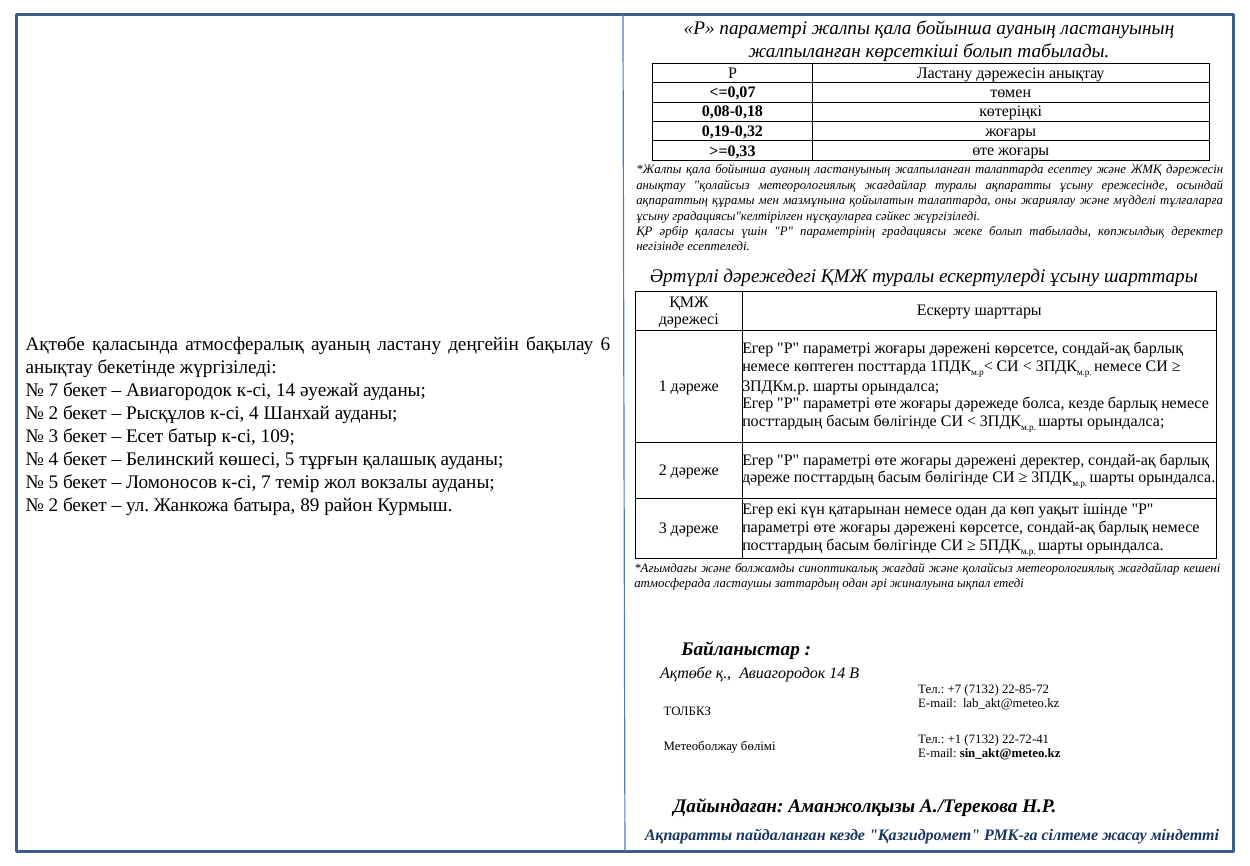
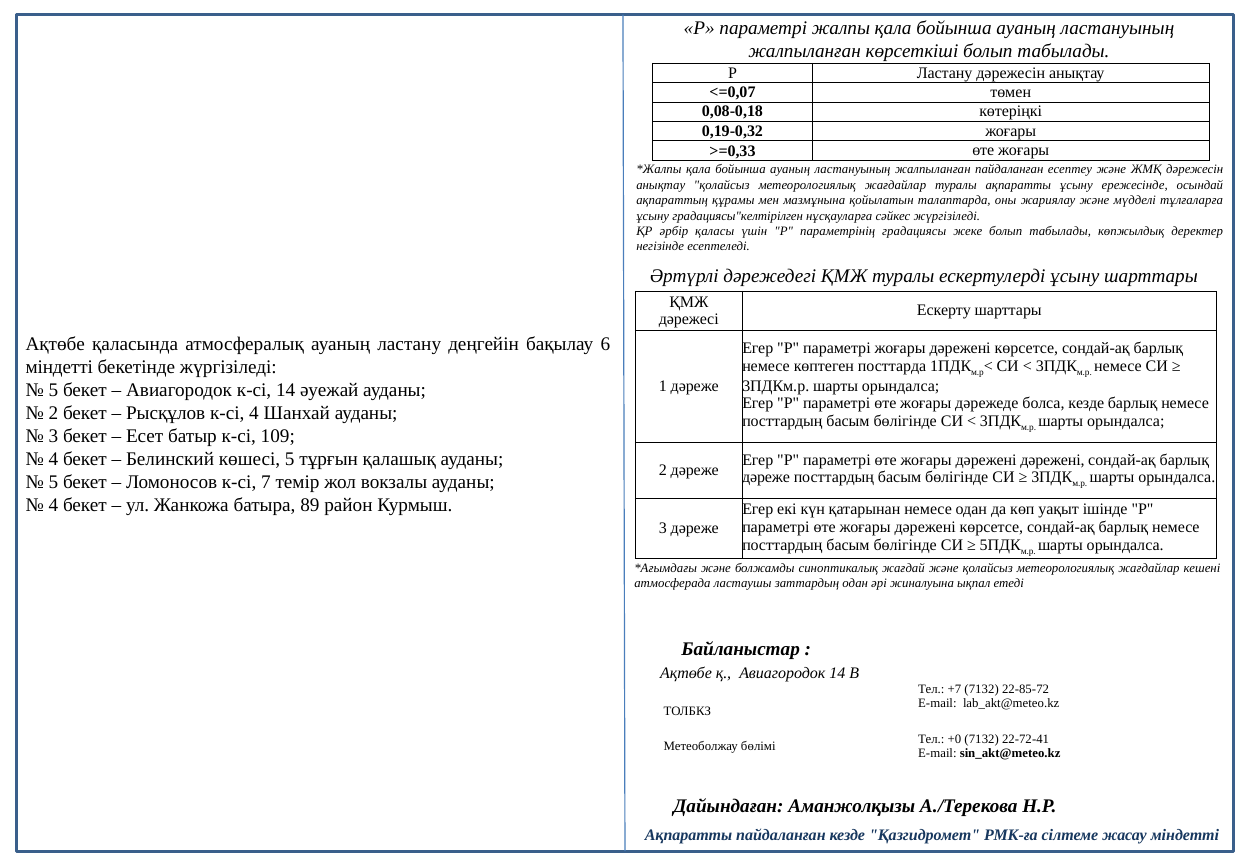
жалпыланған талаптарда: талаптарда -> пайдаланған
анықтау at (59, 367): анықтау -> міндетті
7 at (53, 390): 7 -> 5
дәрежені деректер: деректер -> дәрежені
2 at (53, 505): 2 -> 4
+1: +1 -> +0
